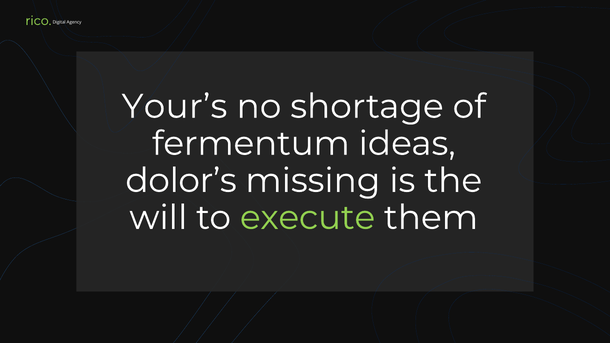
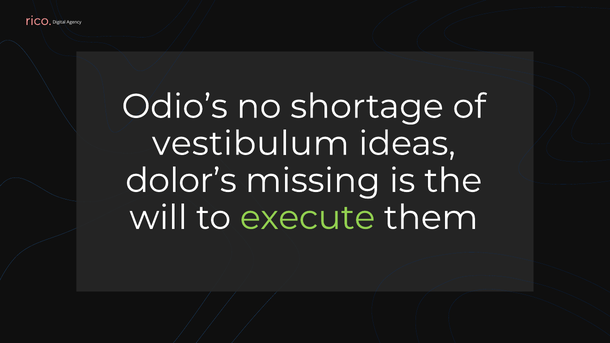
rico colour: light green -> pink
Your’s: Your’s -> Odio’s
fermentum: fermentum -> vestibulum
